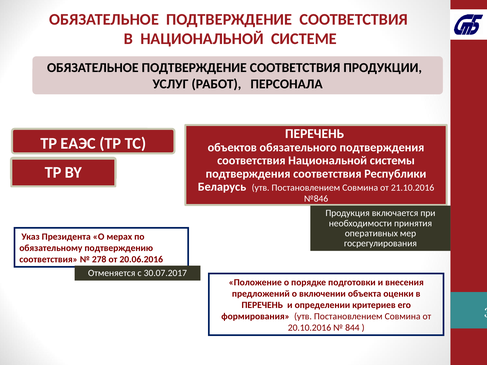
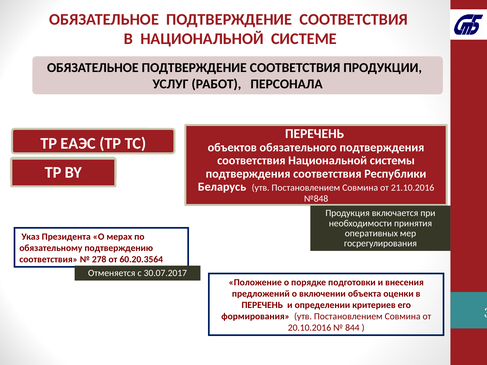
№846: №846 -> №848
20.06.2016: 20.06.2016 -> 60.20.3564
